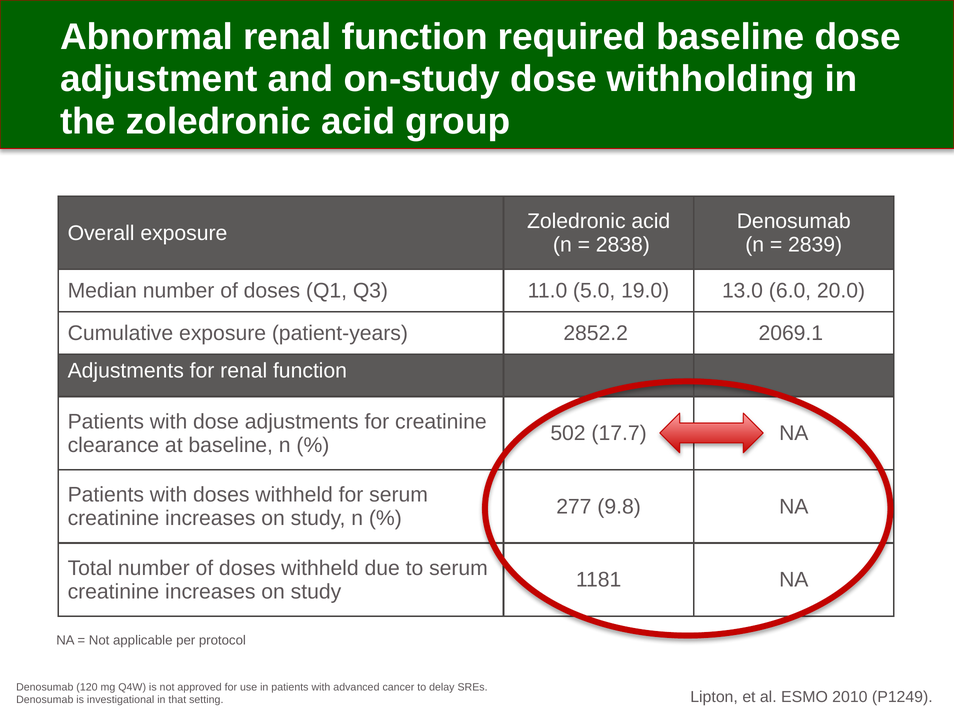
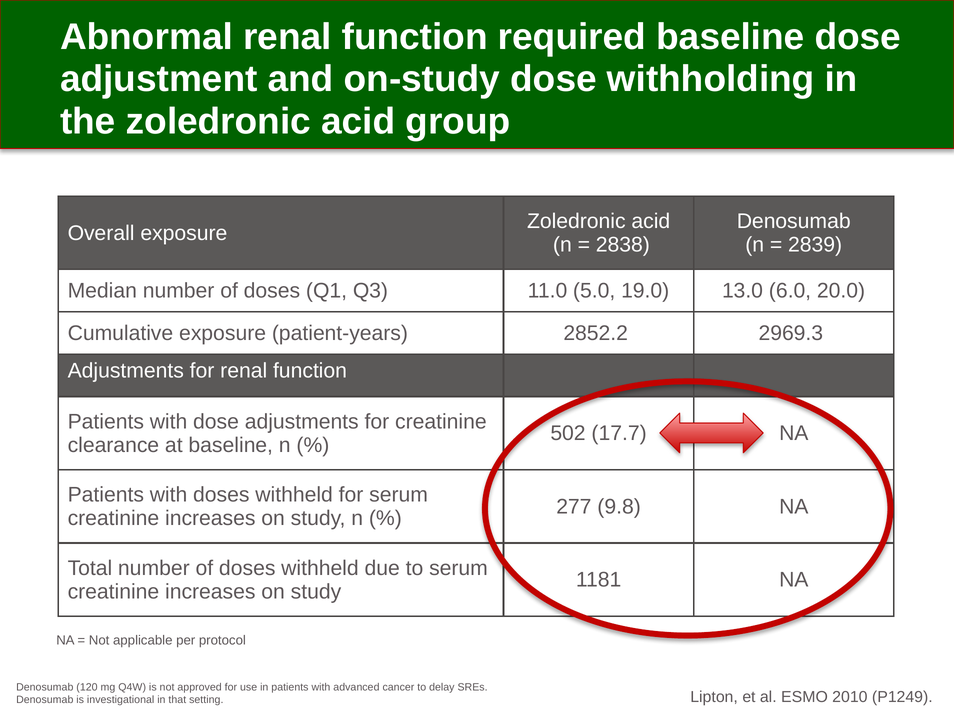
2069.1: 2069.1 -> 2969.3
